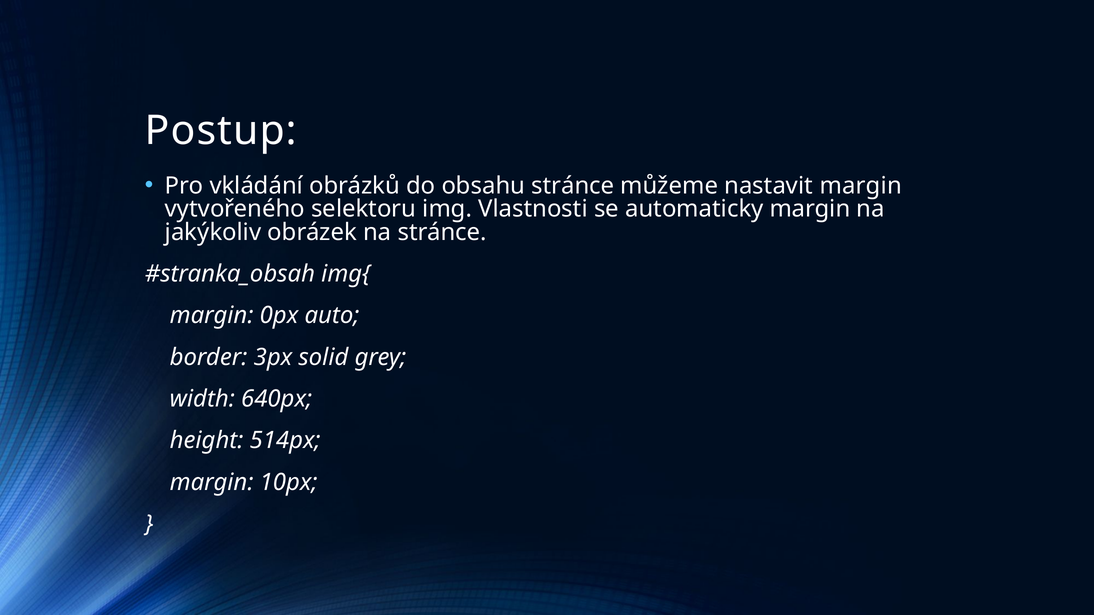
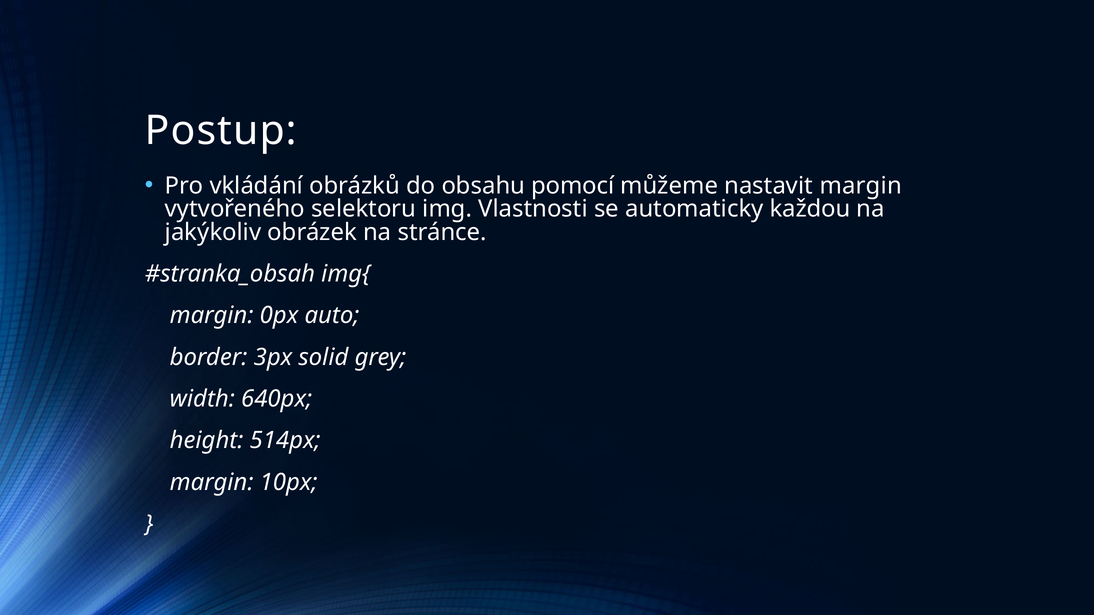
obsahu stránce: stránce -> pomocí
automaticky margin: margin -> každou
